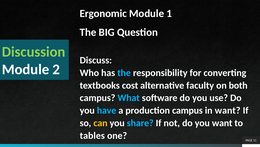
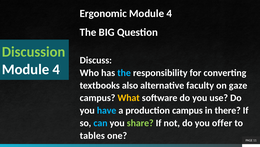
1 at (169, 13): 1 -> 4
2 at (56, 69): 2 -> 4
cost: cost -> also
both: both -> gaze
What colour: light blue -> yellow
in want: want -> there
can colour: yellow -> light blue
share colour: light blue -> light green
you want: want -> offer
